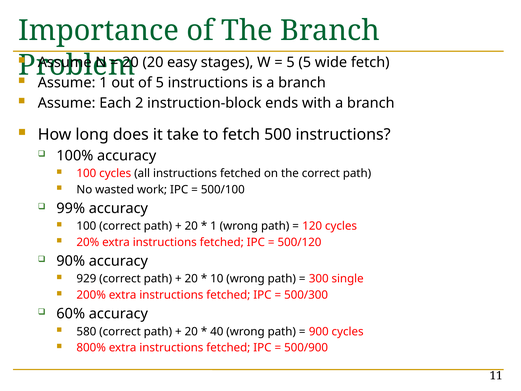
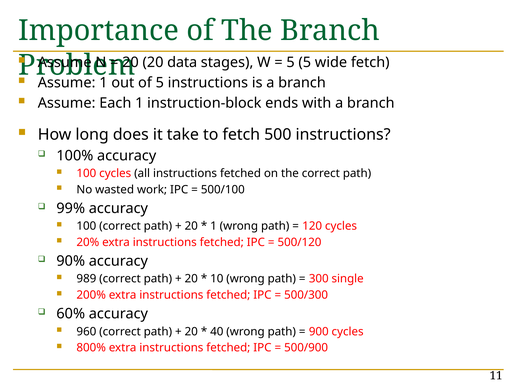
easy: easy -> data
Each 2: 2 -> 1
929: 929 -> 989
580: 580 -> 960
